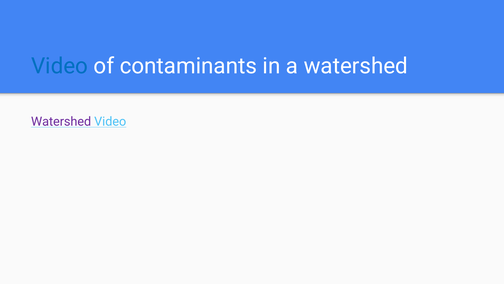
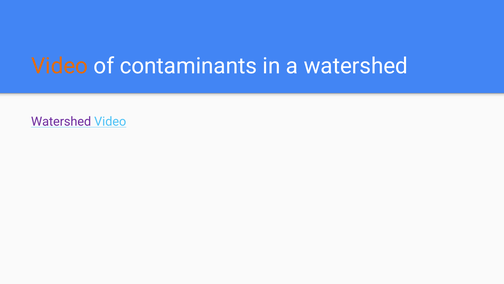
Video at (60, 66) colour: blue -> orange
